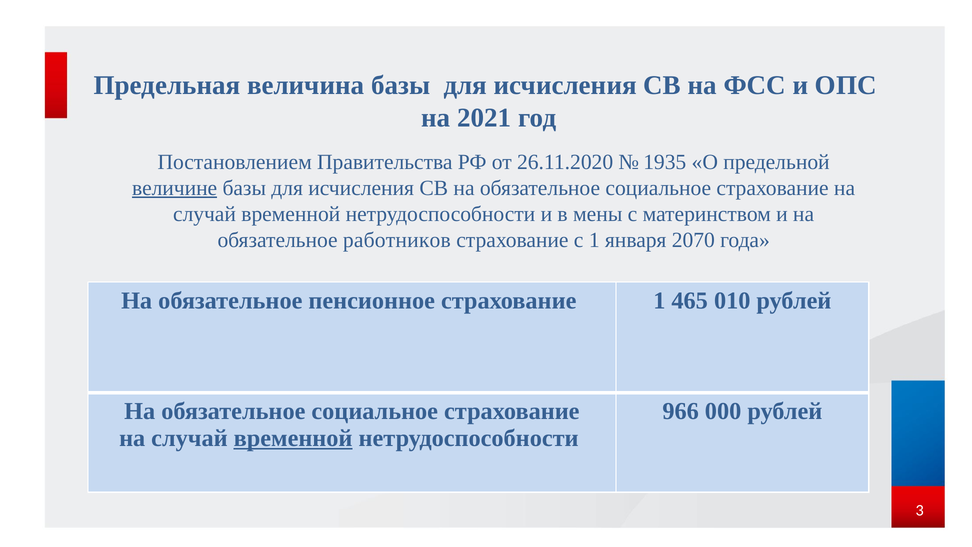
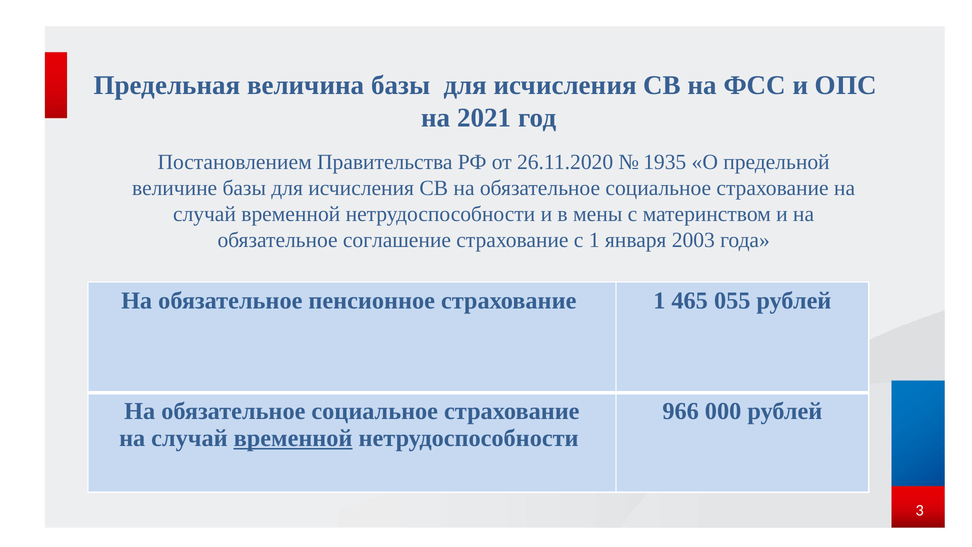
величине underline: present -> none
работников: работников -> соглашение
2070: 2070 -> 2003
010: 010 -> 055
